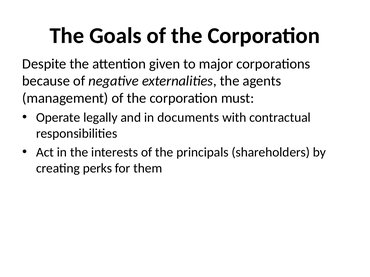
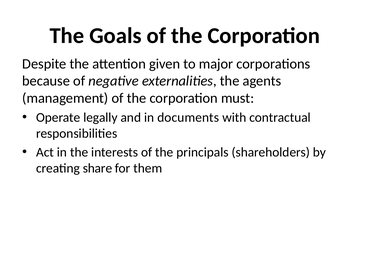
perks: perks -> share
